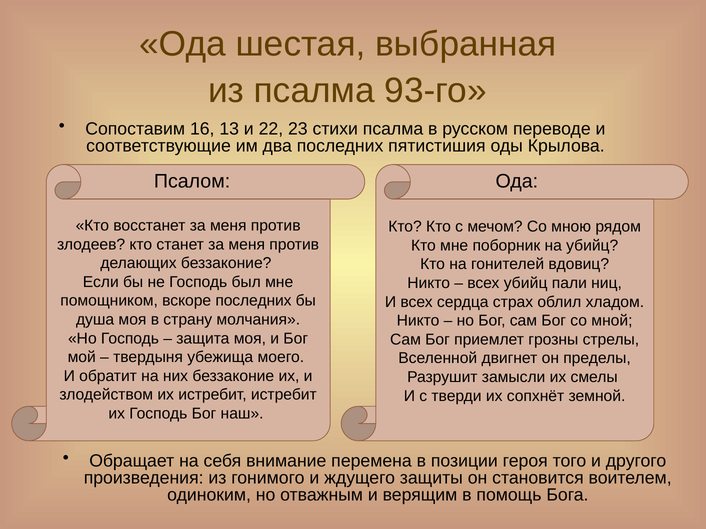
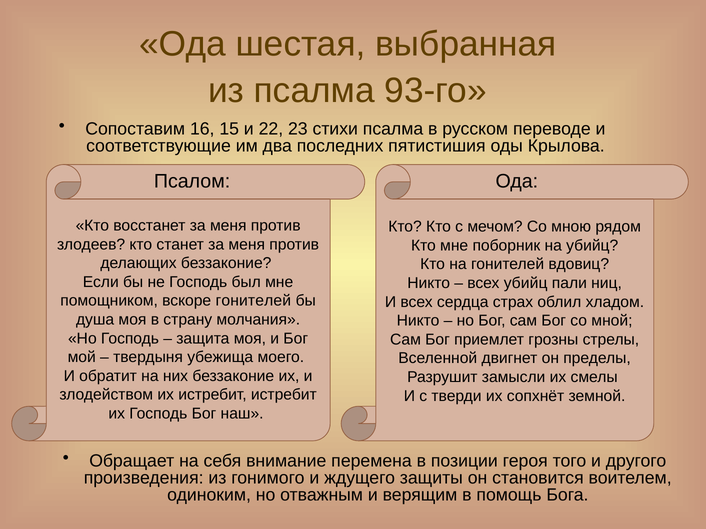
13: 13 -> 15
вскоре последних: последних -> гонителей
